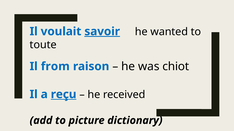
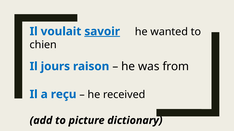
toute: toute -> chien
from: from -> jours
chiot: chiot -> from
reçu underline: present -> none
